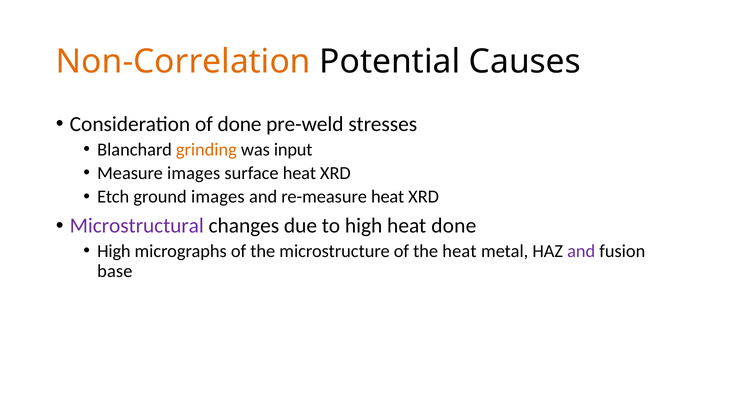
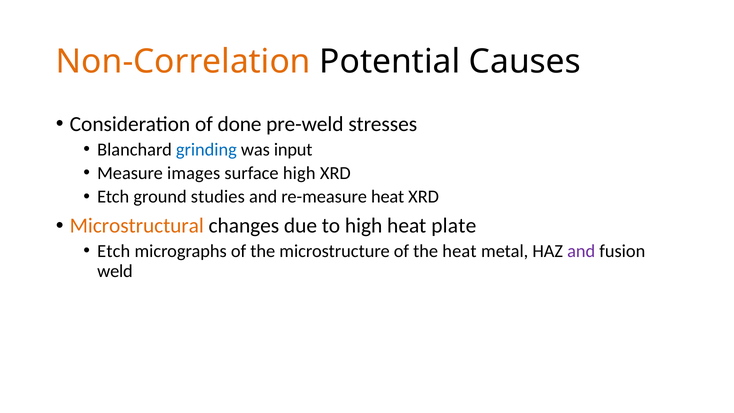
grinding colour: orange -> blue
surface heat: heat -> high
ground images: images -> studies
Microstructural colour: purple -> orange
heat done: done -> plate
High at (114, 251): High -> Etch
base: base -> weld
